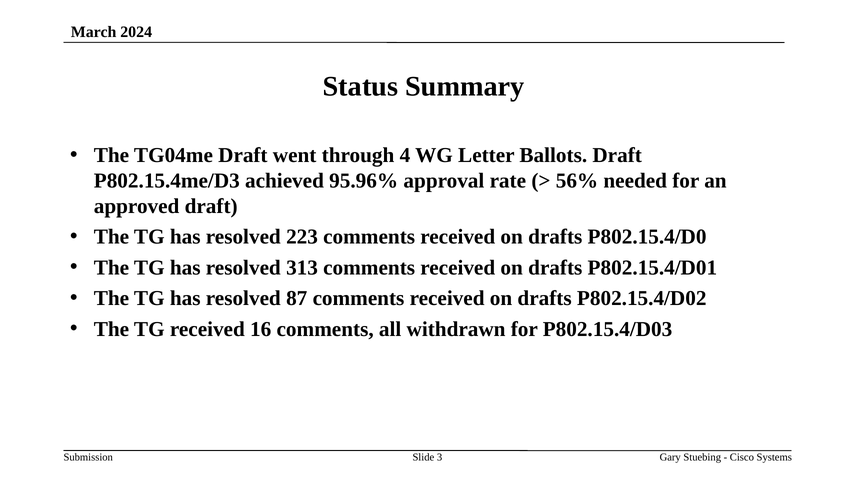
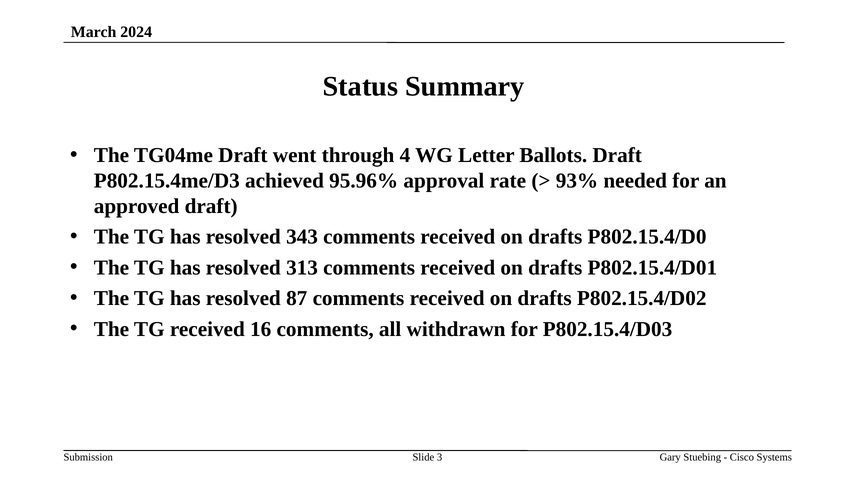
56%: 56% -> 93%
223: 223 -> 343
